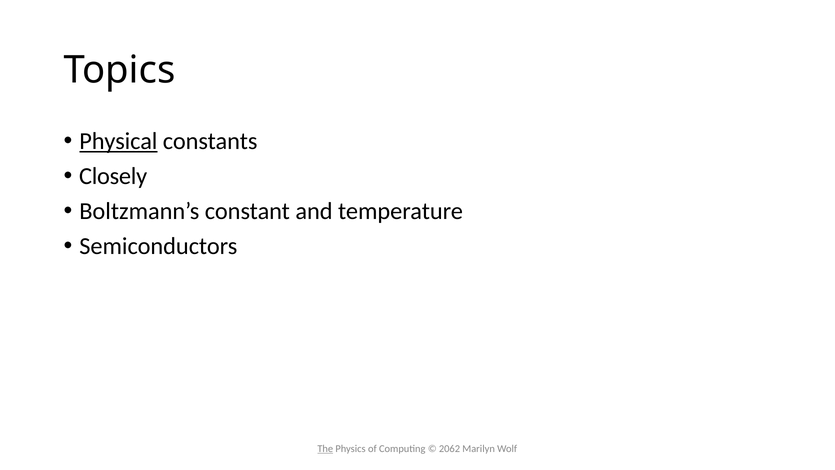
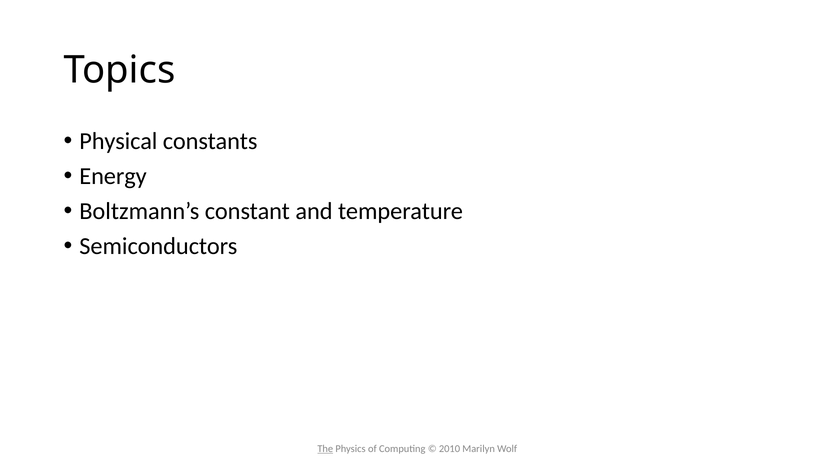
Physical underline: present -> none
Closely: Closely -> Energy
2062: 2062 -> 2010
